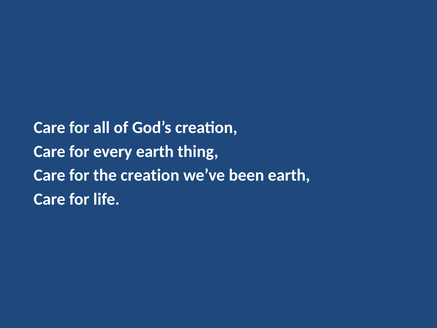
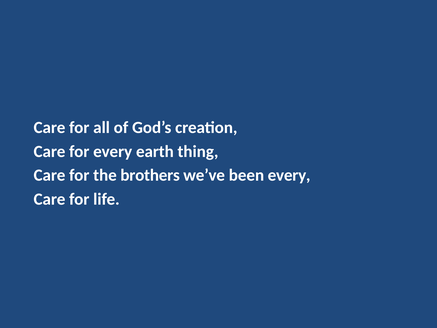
the creation: creation -> brothers
been earth: earth -> every
